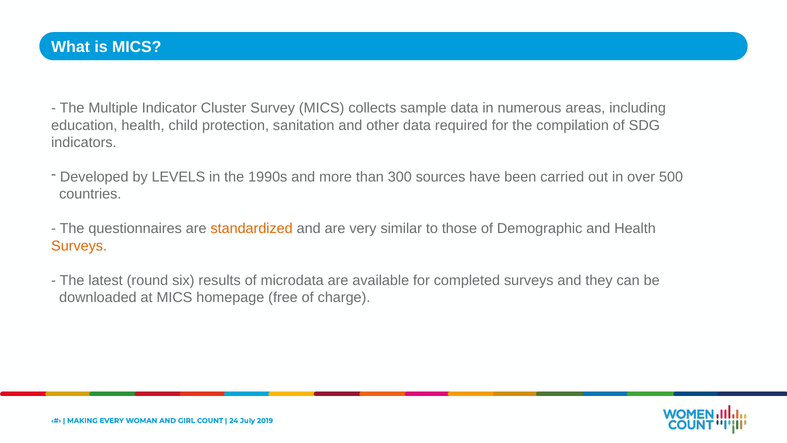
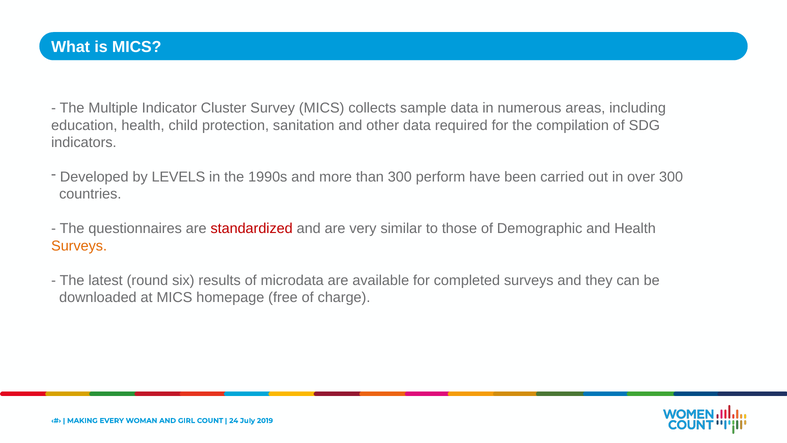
sources: sources -> perform
over 500: 500 -> 300
standardized colour: orange -> red
